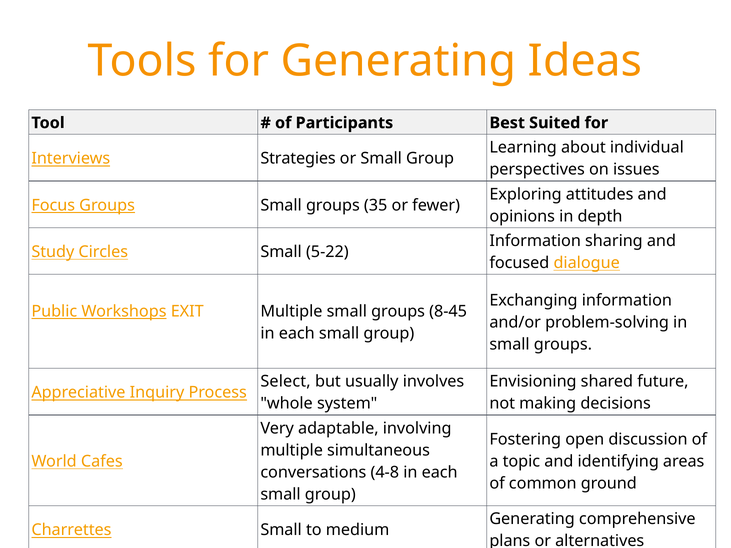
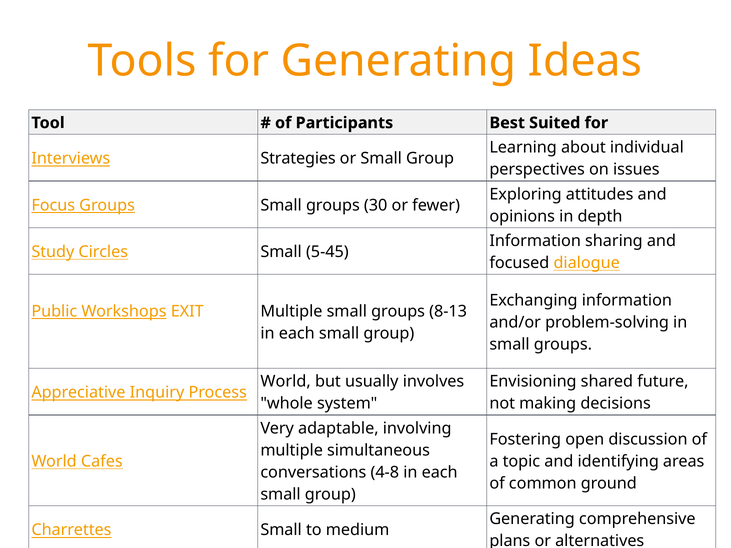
35: 35 -> 30
5-22: 5-22 -> 5-45
8-45: 8-45 -> 8-13
Select at (286, 382): Select -> World
